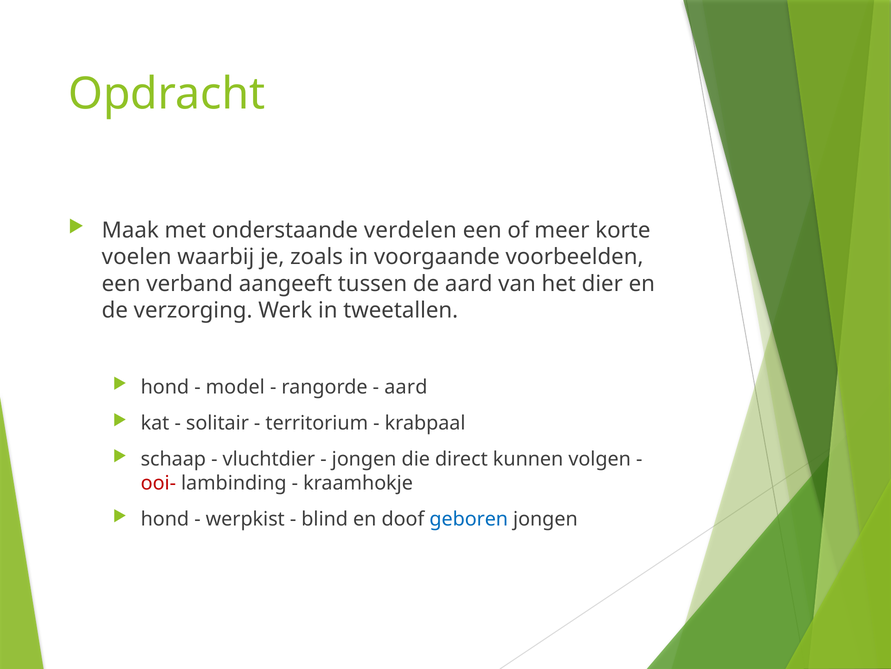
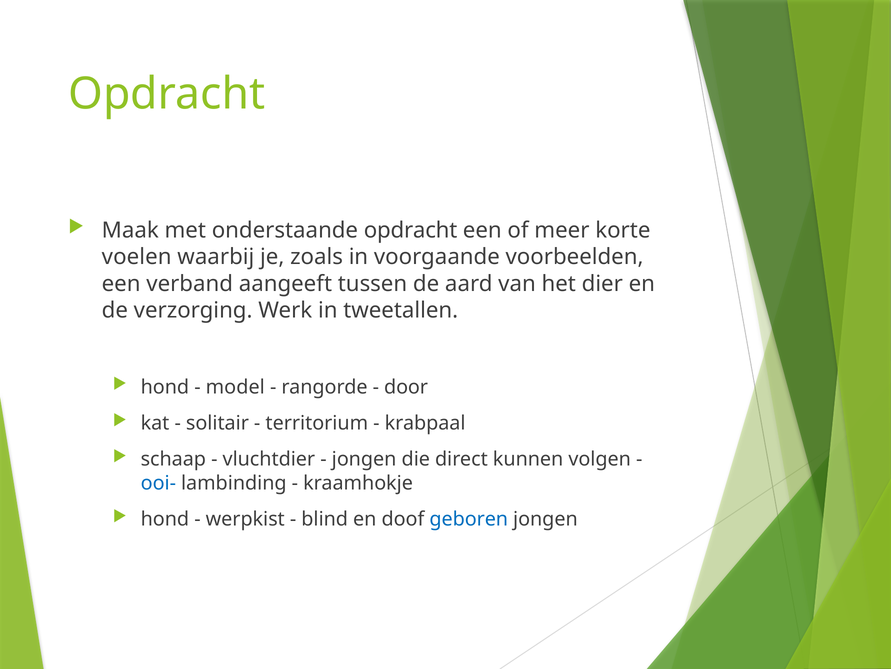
onderstaande verdelen: verdelen -> opdracht
aard at (406, 387): aard -> door
ooi- colour: red -> blue
